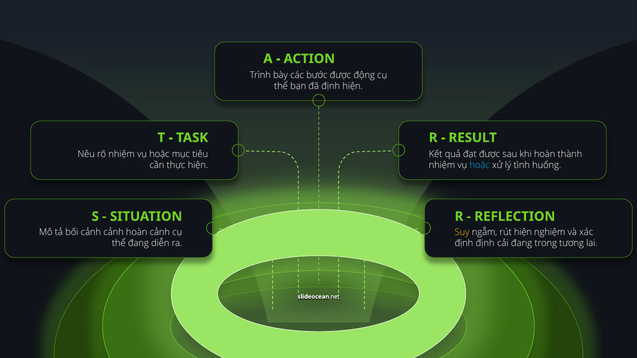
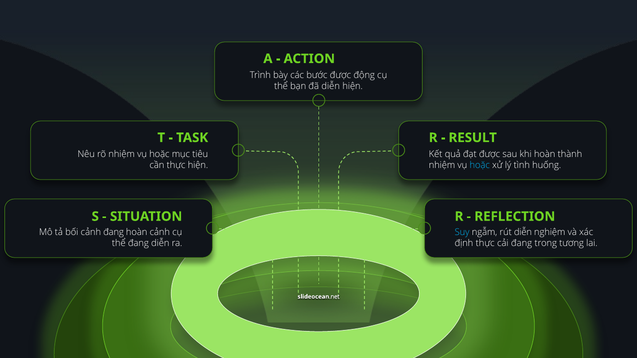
đã định: định -> diễn
cảnh cảnh: cảnh -> đang
Suy colour: yellow -> light blue
rút hiện: hiện -> diễn
định định: định -> thực
